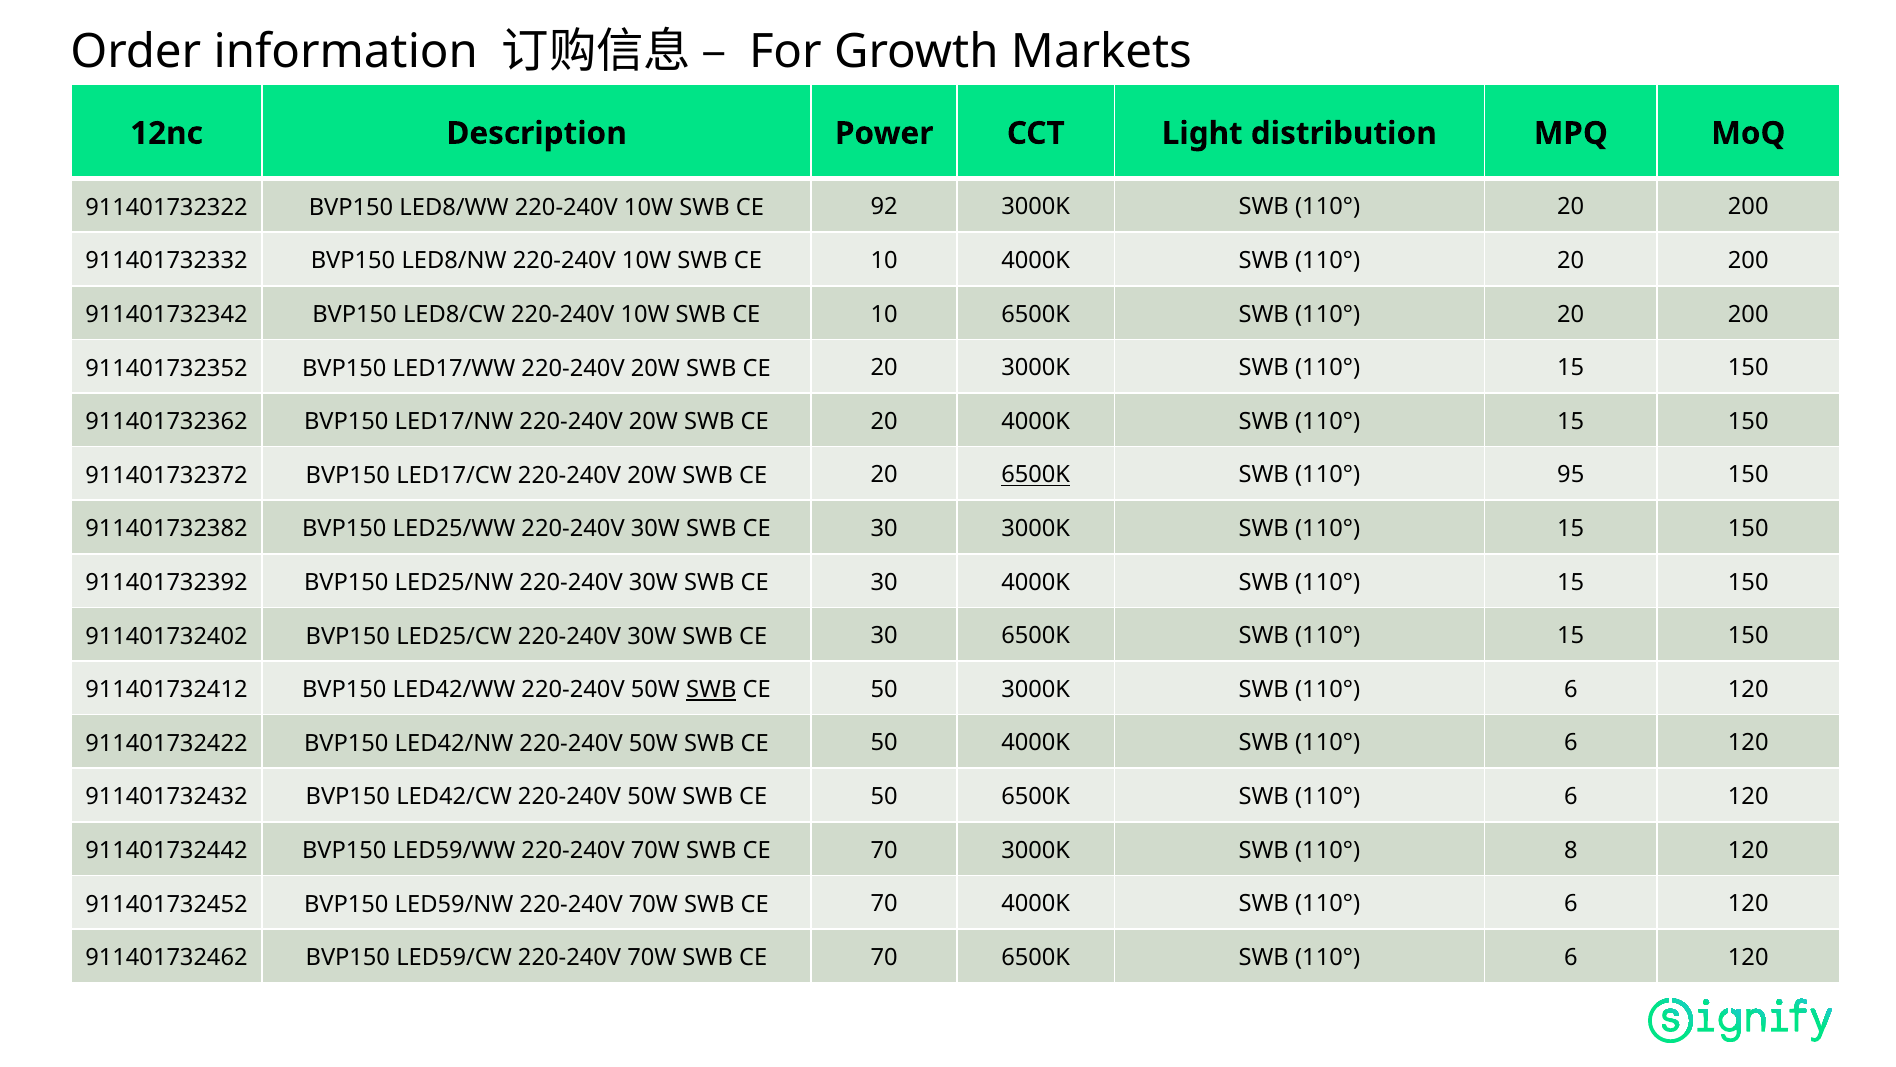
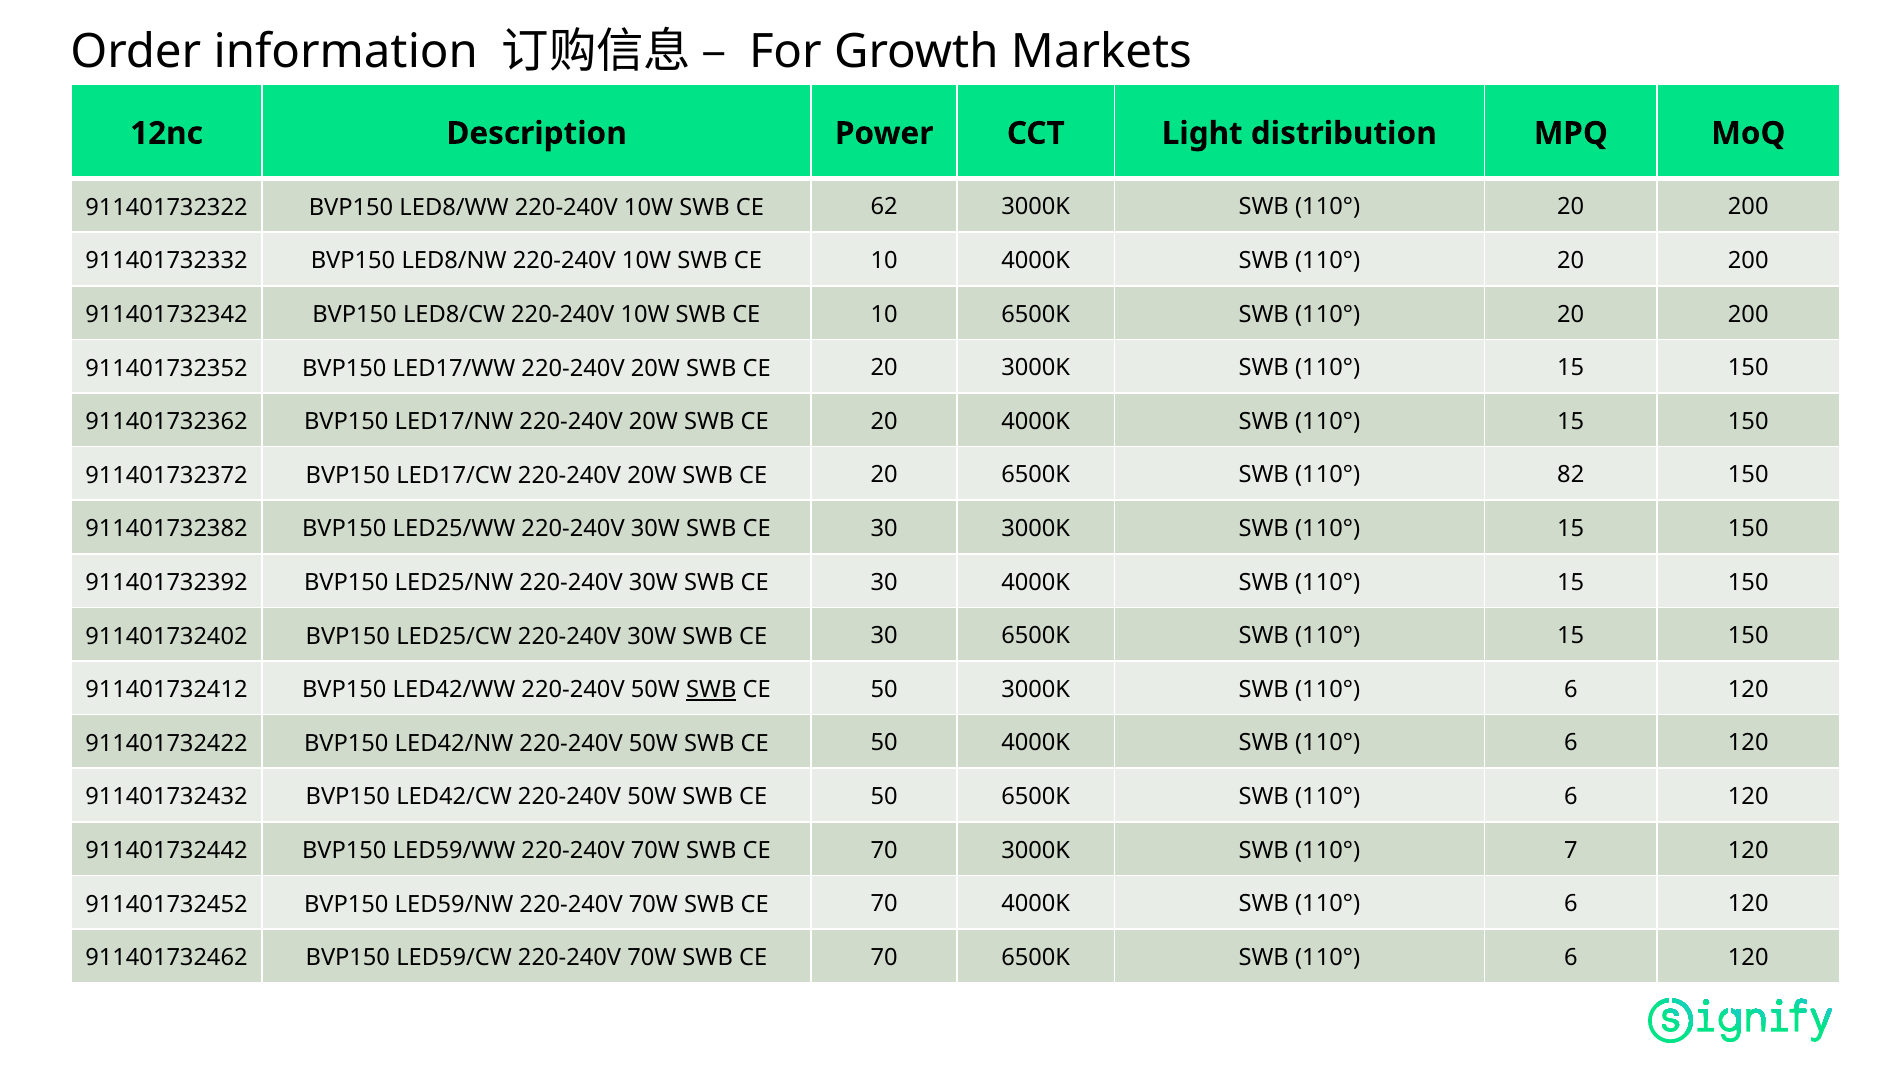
92: 92 -> 62
6500K at (1036, 475) underline: present -> none
95: 95 -> 82
8: 8 -> 7
